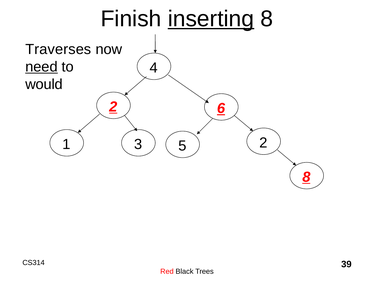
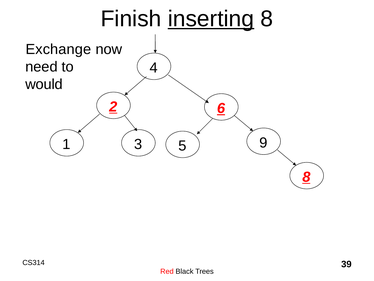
Traverses: Traverses -> Exchange
need underline: present -> none
5 2: 2 -> 9
